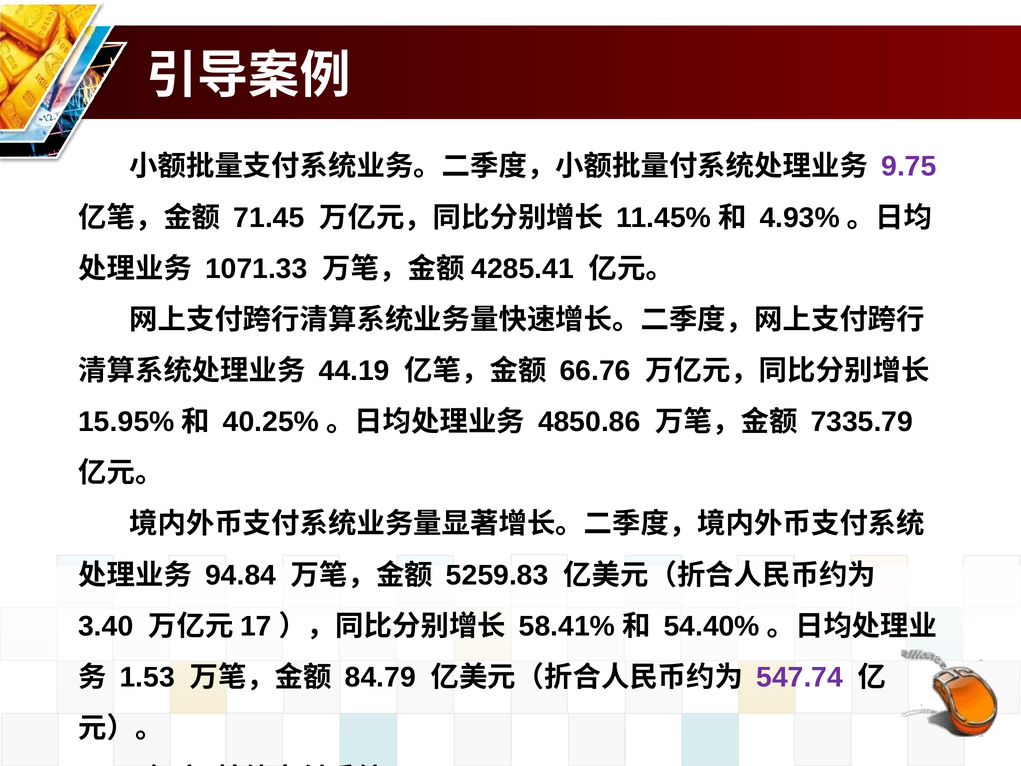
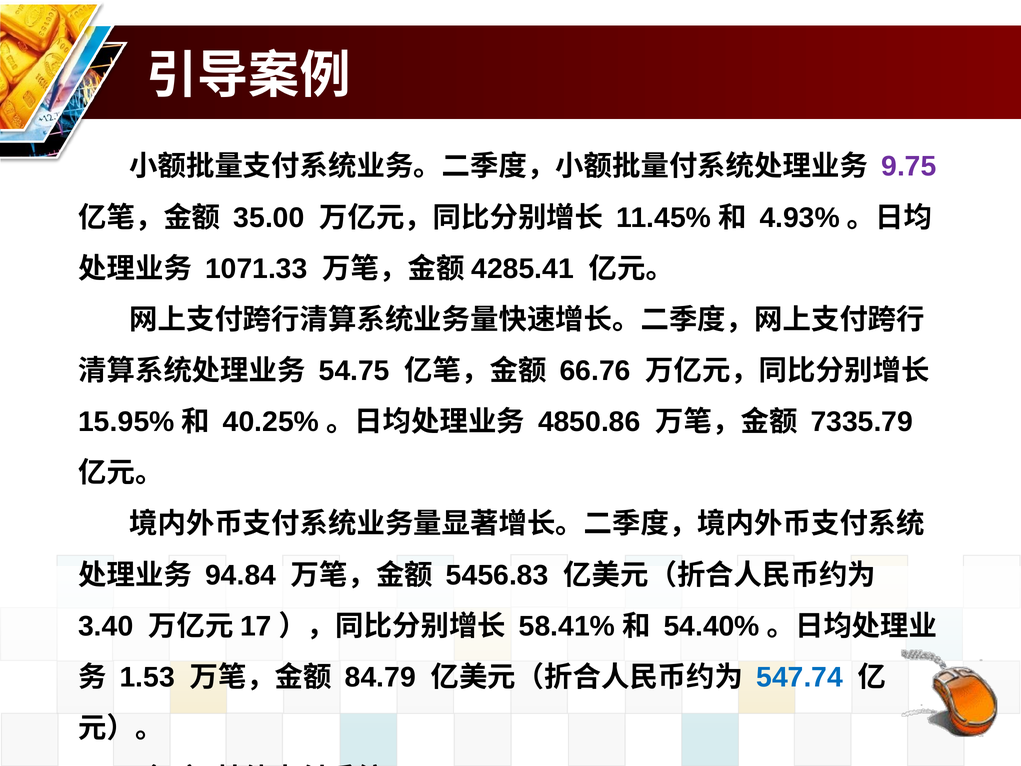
71.45: 71.45 -> 35.00
44.19: 44.19 -> 54.75
5259.83: 5259.83 -> 5456.83
547.74 colour: purple -> blue
